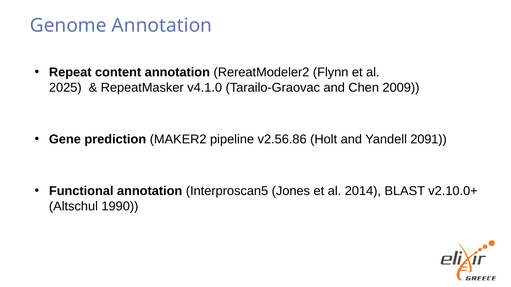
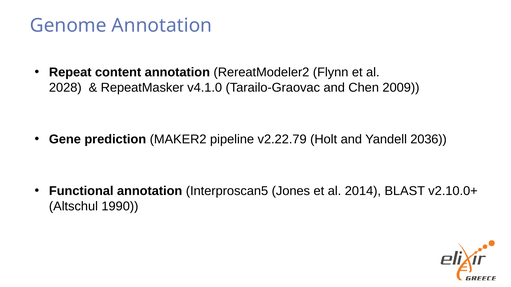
2025: 2025 -> 2028
v2.56.86: v2.56.86 -> v2.22.79
2091: 2091 -> 2036
